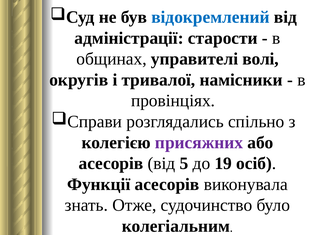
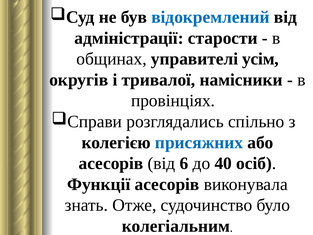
волі: волі -> усім
присяжних colour: purple -> blue
5: 5 -> 6
19: 19 -> 40
